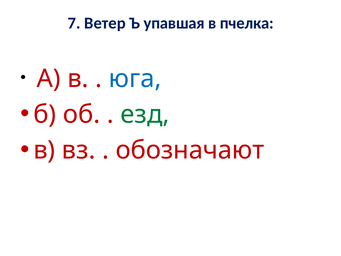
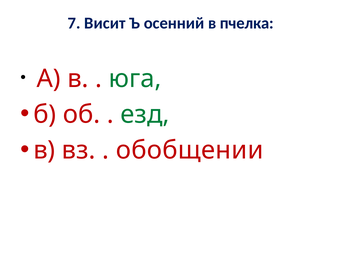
Ветер: Ветер -> Висит
упавшая: упавшая -> осенний
юга colour: blue -> green
обозначают: обозначают -> обобщении
